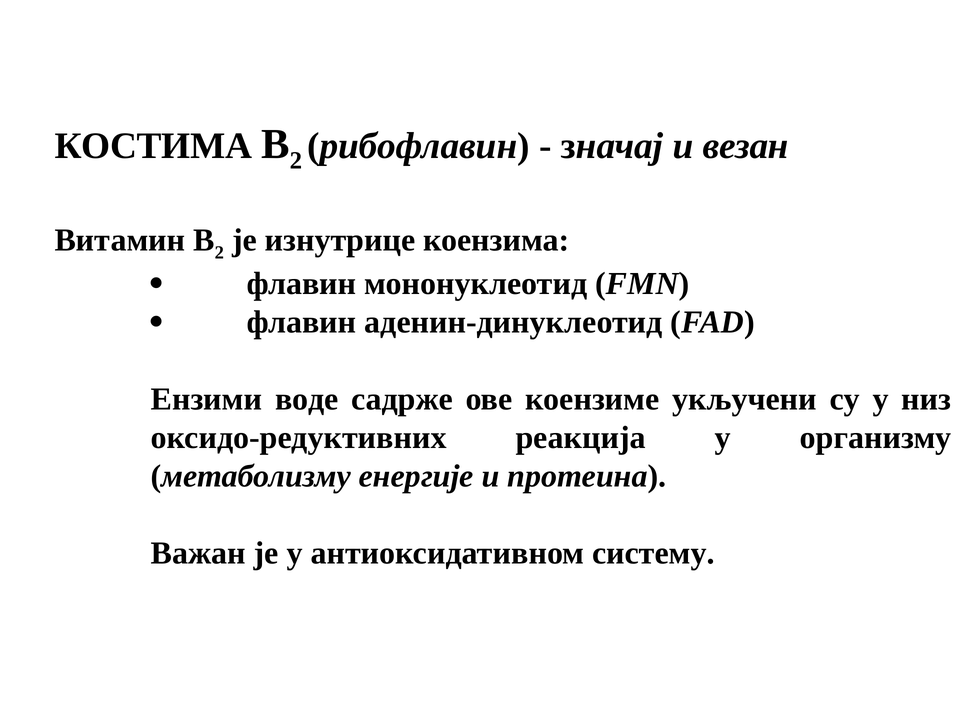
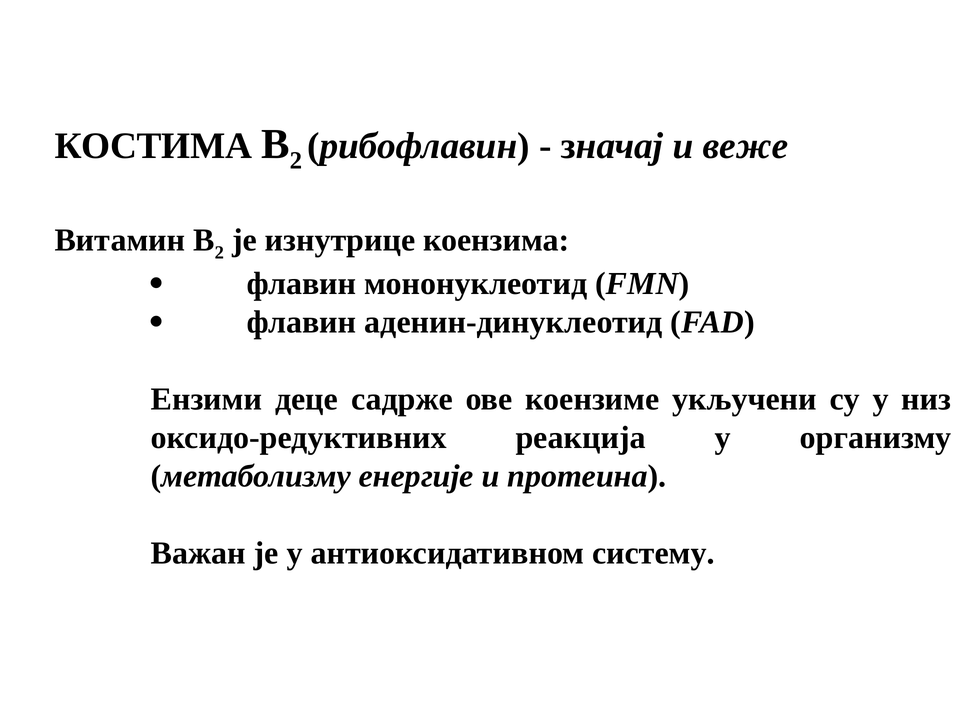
везан: везан -> веже
воде: воде -> деце
